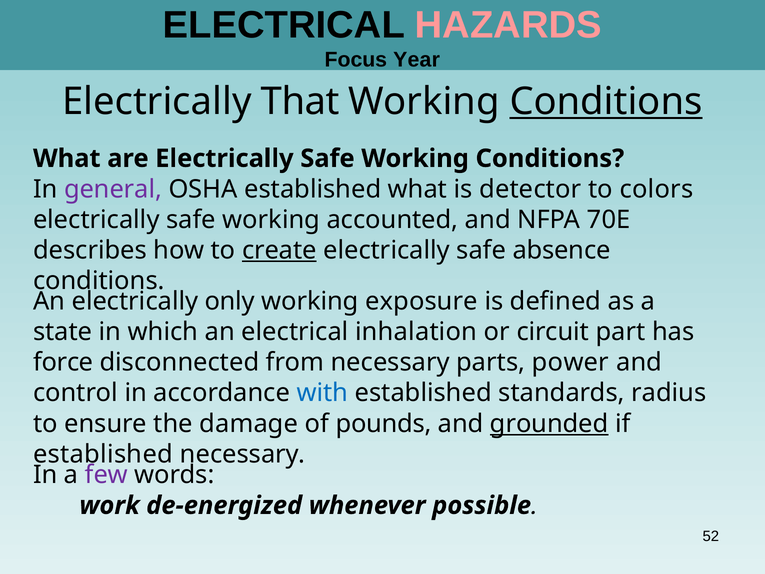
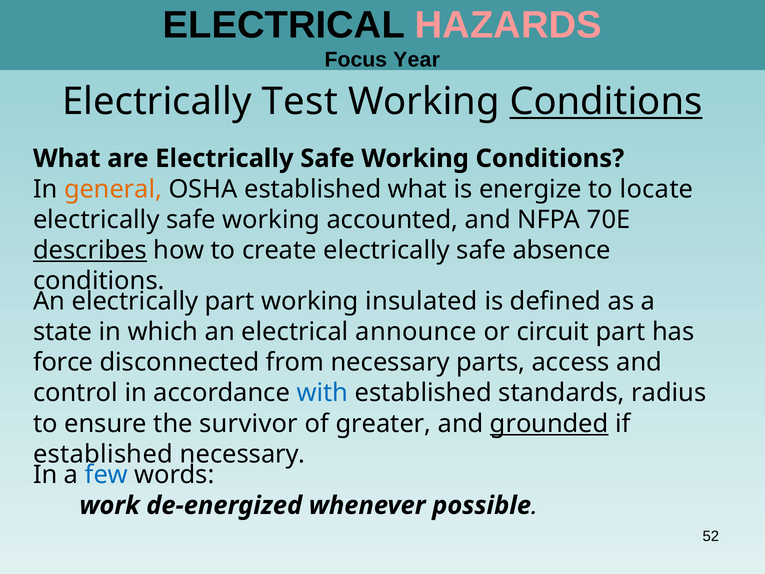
That: That -> Test
general colour: purple -> orange
detector: detector -> energize
colors: colors -> locate
describes underline: none -> present
create underline: present -> none
electrically only: only -> part
exposure: exposure -> insulated
inhalation: inhalation -> announce
power: power -> access
damage: damage -> survivor
pounds: pounds -> greater
few colour: purple -> blue
